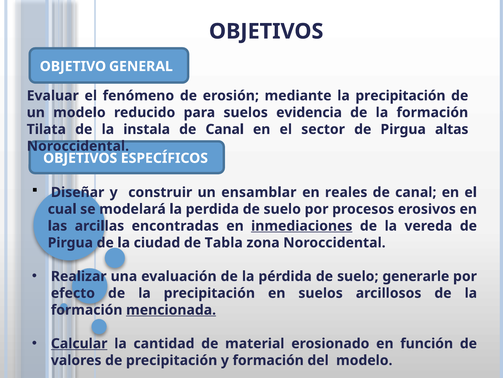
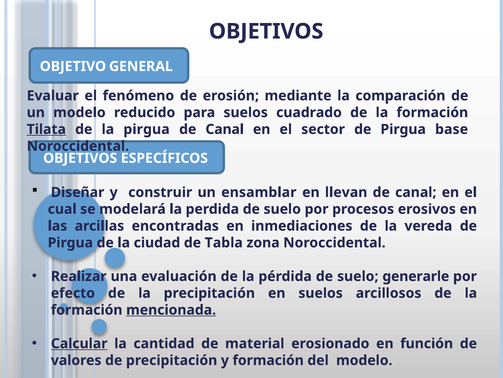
mediante la precipitación: precipitación -> comparación
evidencia: evidencia -> cuadrado
Tilata underline: none -> present
la instala: instala -> pirgua
altas: altas -> base
reales: reales -> llevan
inmediaciones underline: present -> none
